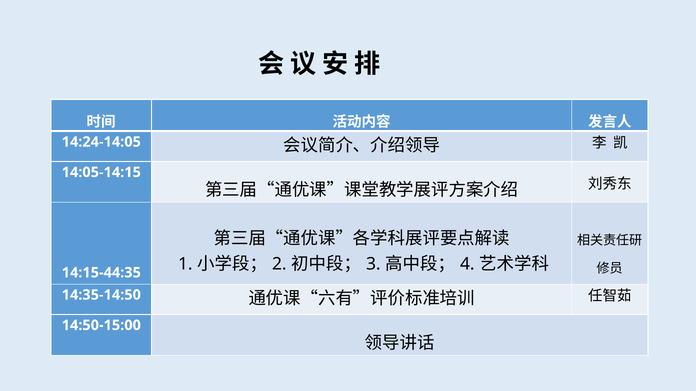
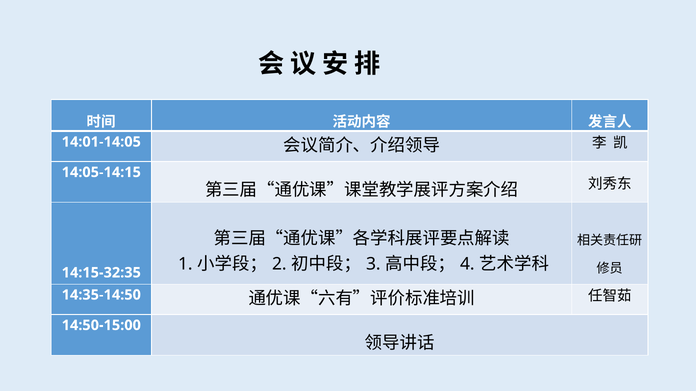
14:24-14:05: 14:24-14:05 -> 14:01-14:05
14:15-44:35: 14:15-44:35 -> 14:15-32:35
